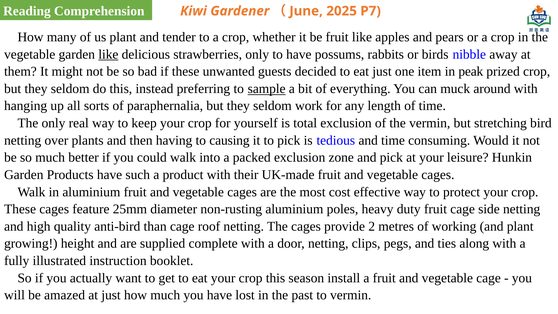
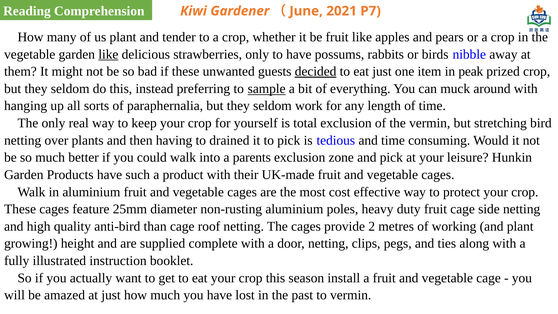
2025: 2025 -> 2021
decided underline: none -> present
causing: causing -> drained
packed: packed -> parents
